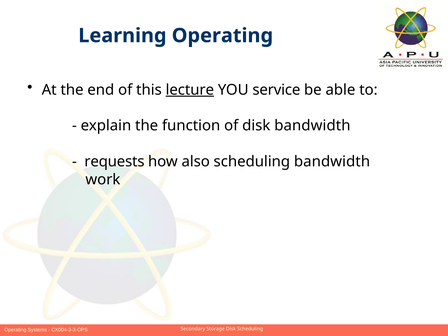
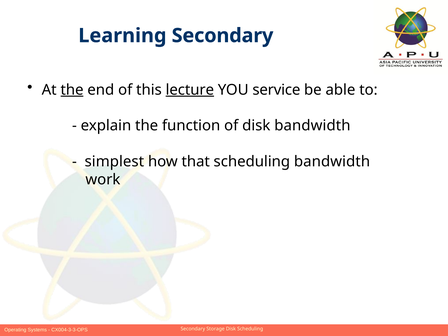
Learning Operating: Operating -> Secondary
the at (72, 90) underline: none -> present
requests: requests -> simplest
also: also -> that
